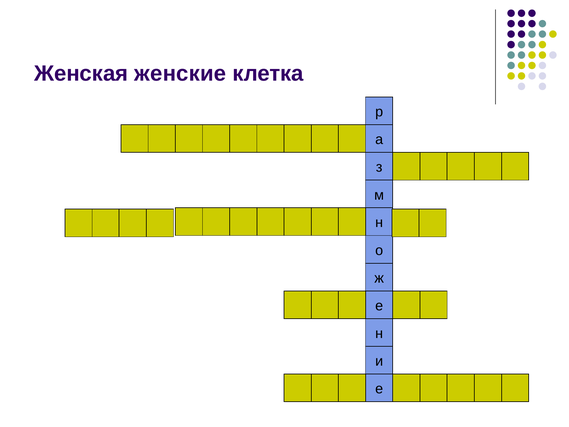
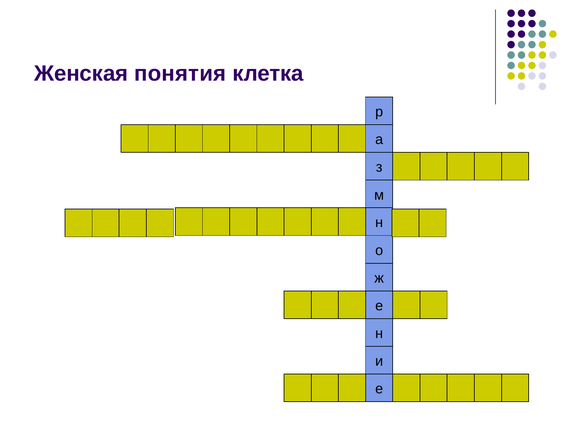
женские: женские -> понятия
